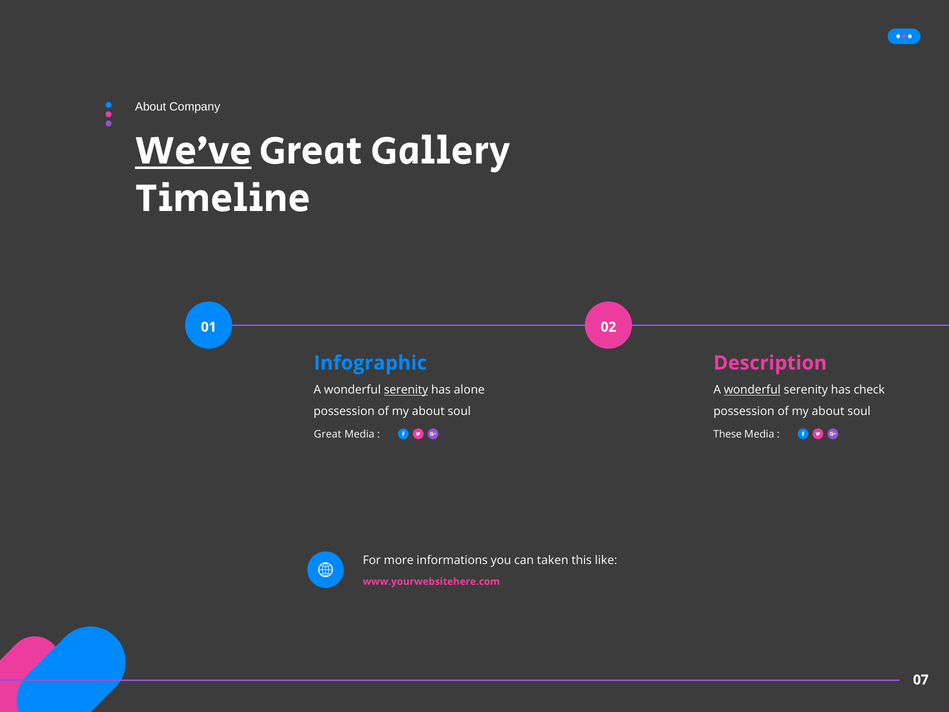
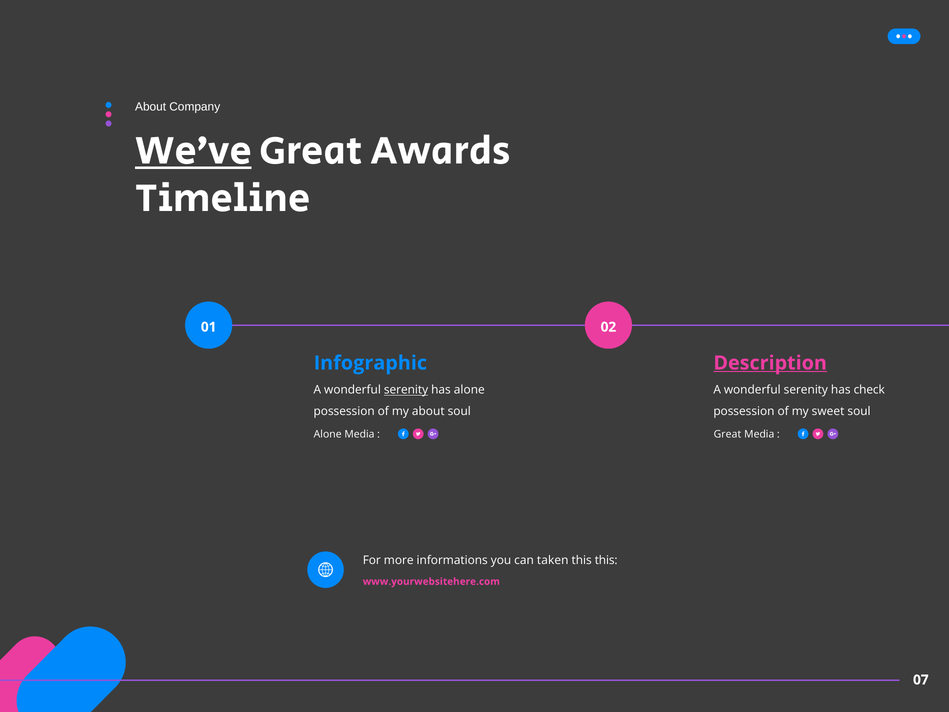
Gallery: Gallery -> Awards
Description underline: none -> present
wonderful at (752, 390) underline: present -> none
about at (828, 411): about -> sweet
Great at (328, 434): Great -> Alone
These at (728, 434): These -> Great
this like: like -> this
